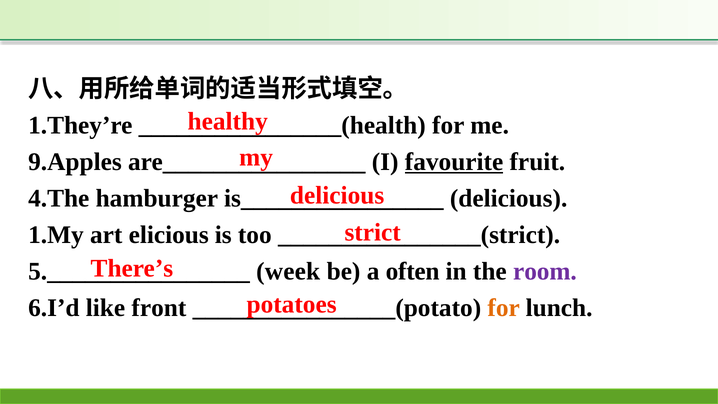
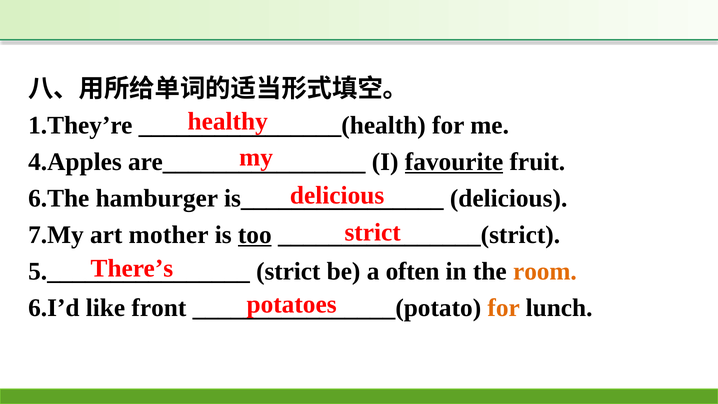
9.Apples: 9.Apples -> 4.Apples
4.The: 4.The -> 6.The
1.My: 1.My -> 7.My
elicious: elicious -> mother
too underline: none -> present
week at (288, 271): week -> strict
room colour: purple -> orange
